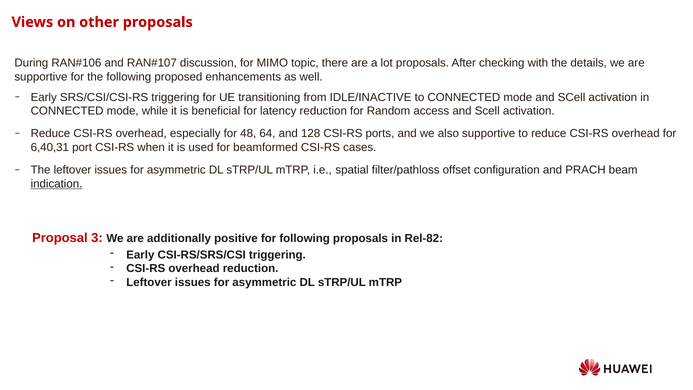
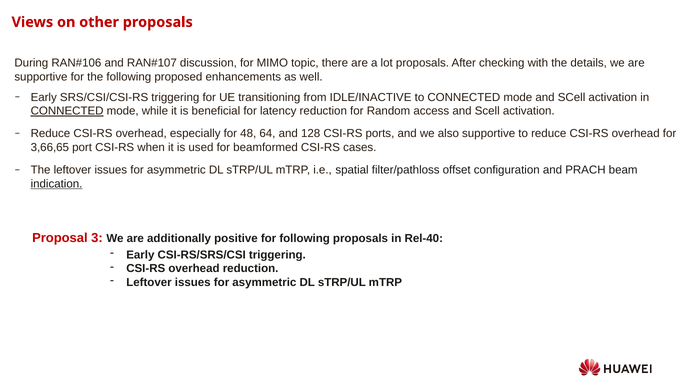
CONNECTED at (67, 111) underline: none -> present
6,40,31: 6,40,31 -> 3,66,65
Rel-82: Rel-82 -> Rel-40
